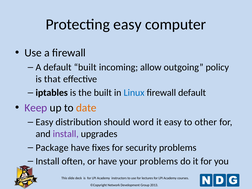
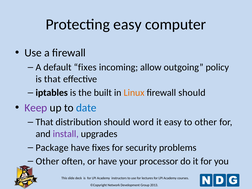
default built: built -> fixes
Linux colour: blue -> orange
firewall default: default -> should
date colour: orange -> blue
Easy at (44, 122): Easy -> That
Install at (48, 161): Install -> Other
your problems: problems -> processor
